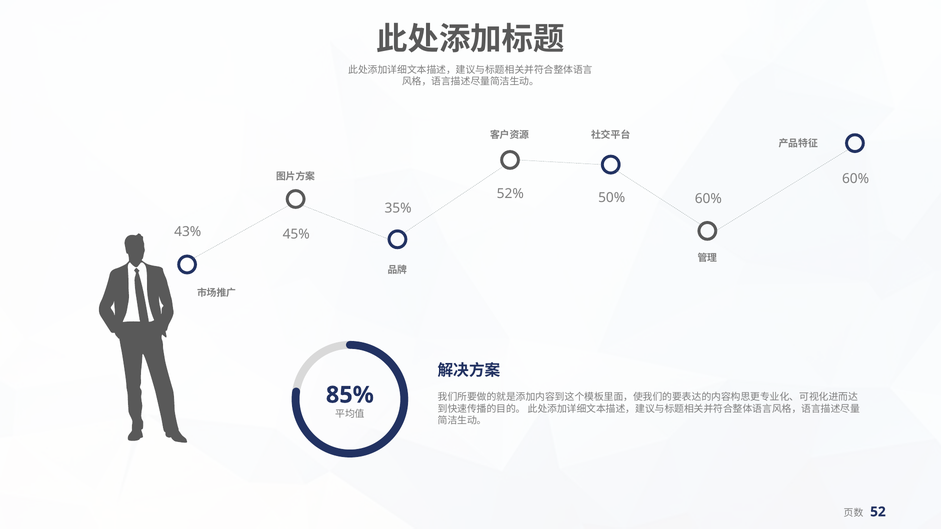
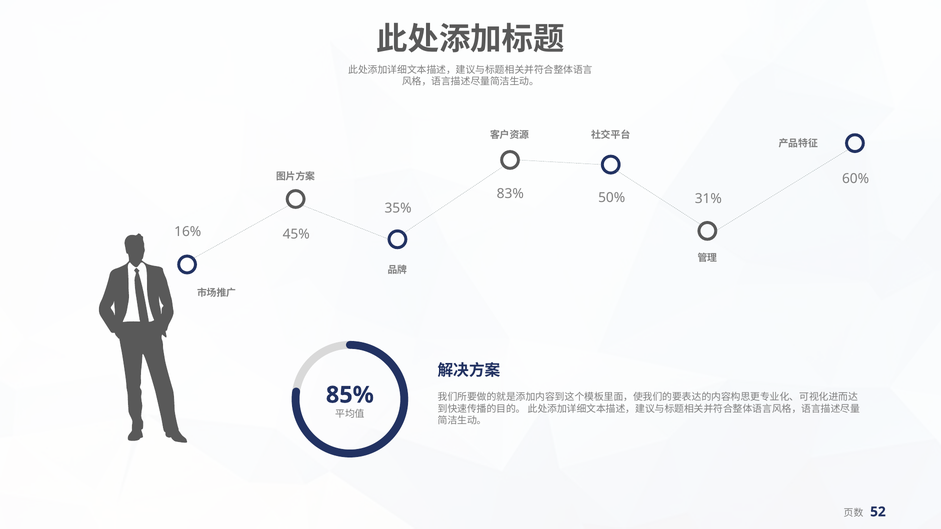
52%: 52% -> 83%
50% 60%: 60% -> 31%
43%: 43% -> 16%
